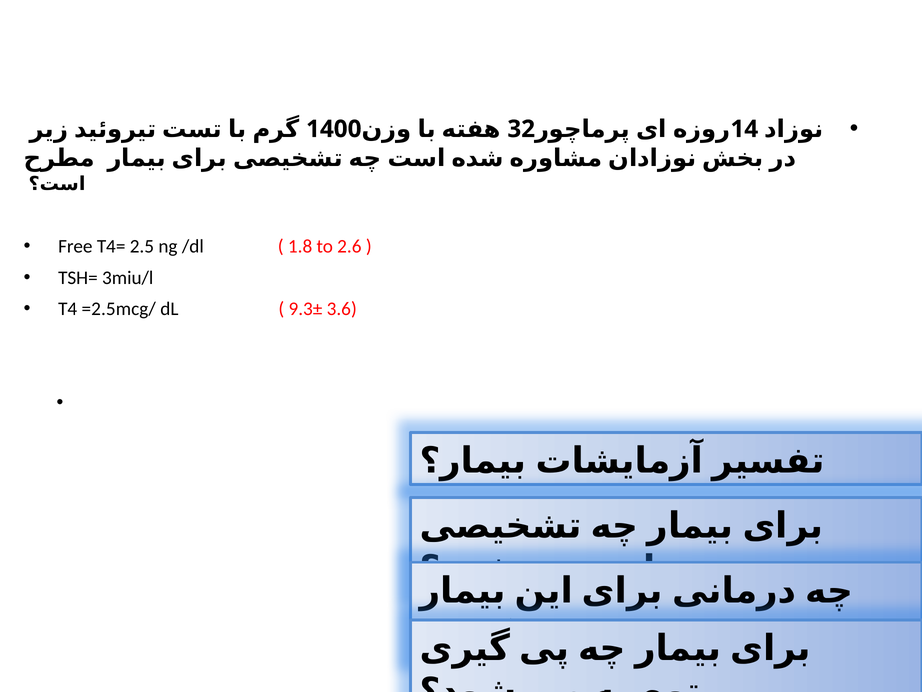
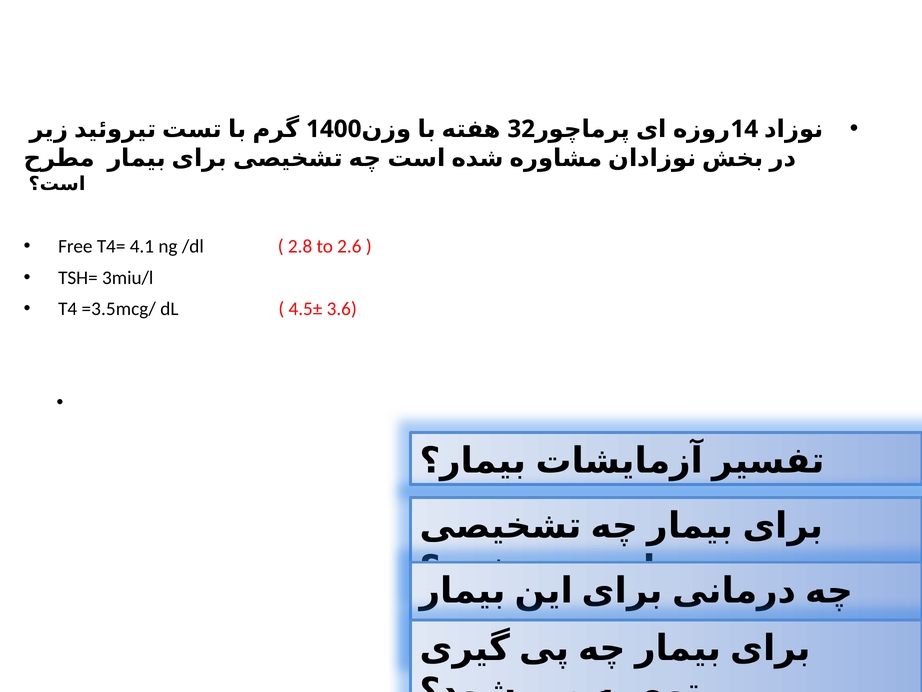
2.5: 2.5 -> 4.1
1.8: 1.8 -> 2.8
=2.5mcg/: =2.5mcg/ -> =3.5mcg/
9.3±: 9.3± -> 4.5±
